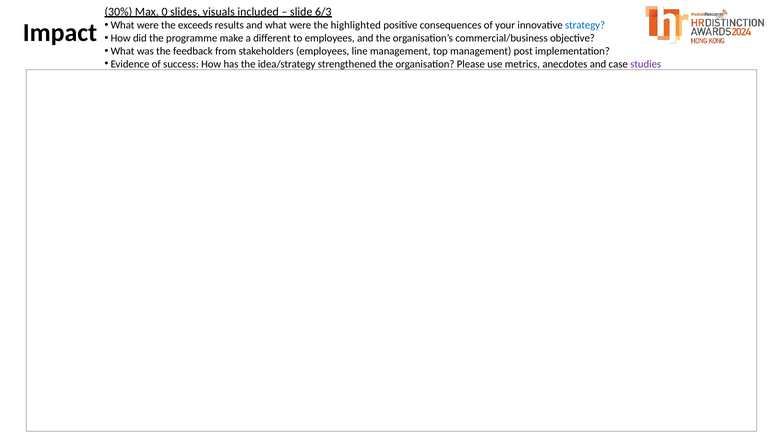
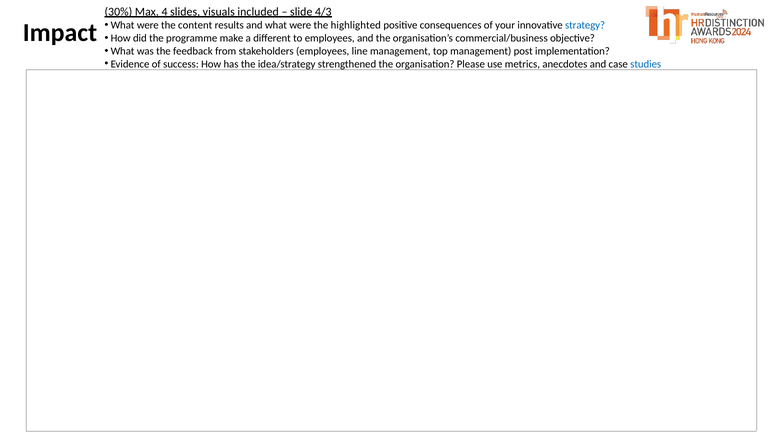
0: 0 -> 4
6/3: 6/3 -> 4/3
exceeds: exceeds -> content
studies colour: purple -> blue
